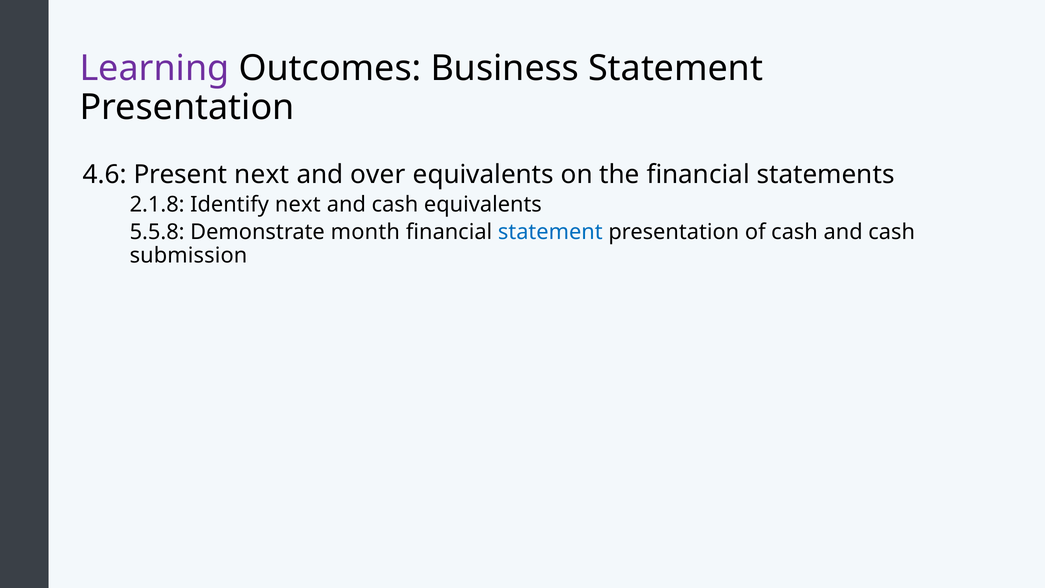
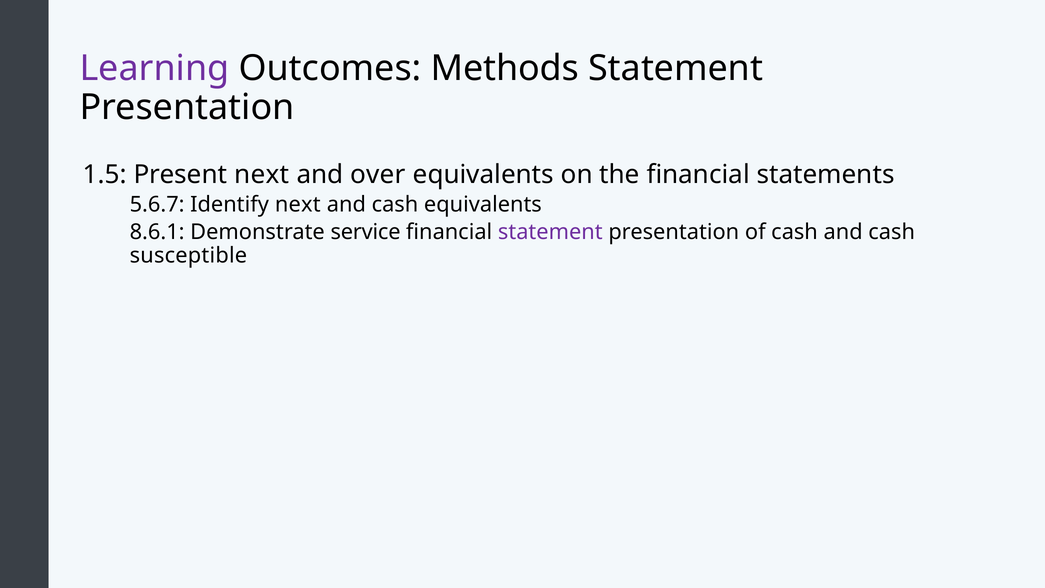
Business: Business -> Methods
4.6: 4.6 -> 1.5
2.1.8: 2.1.8 -> 5.6.7
5.5.8: 5.5.8 -> 8.6.1
month: month -> service
statement at (550, 232) colour: blue -> purple
submission: submission -> susceptible
